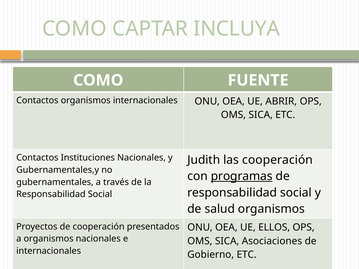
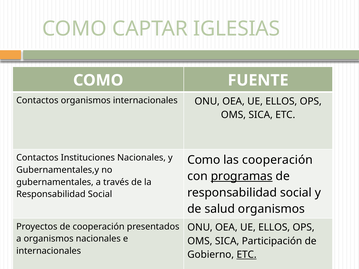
INCLUYA: INCLUYA -> IGLESIAS
ABRIR at (281, 101): ABRIR -> ELLOS
Judith at (204, 160): Judith -> Como
Asociaciones: Asociaciones -> Participación
ETC at (247, 255) underline: none -> present
